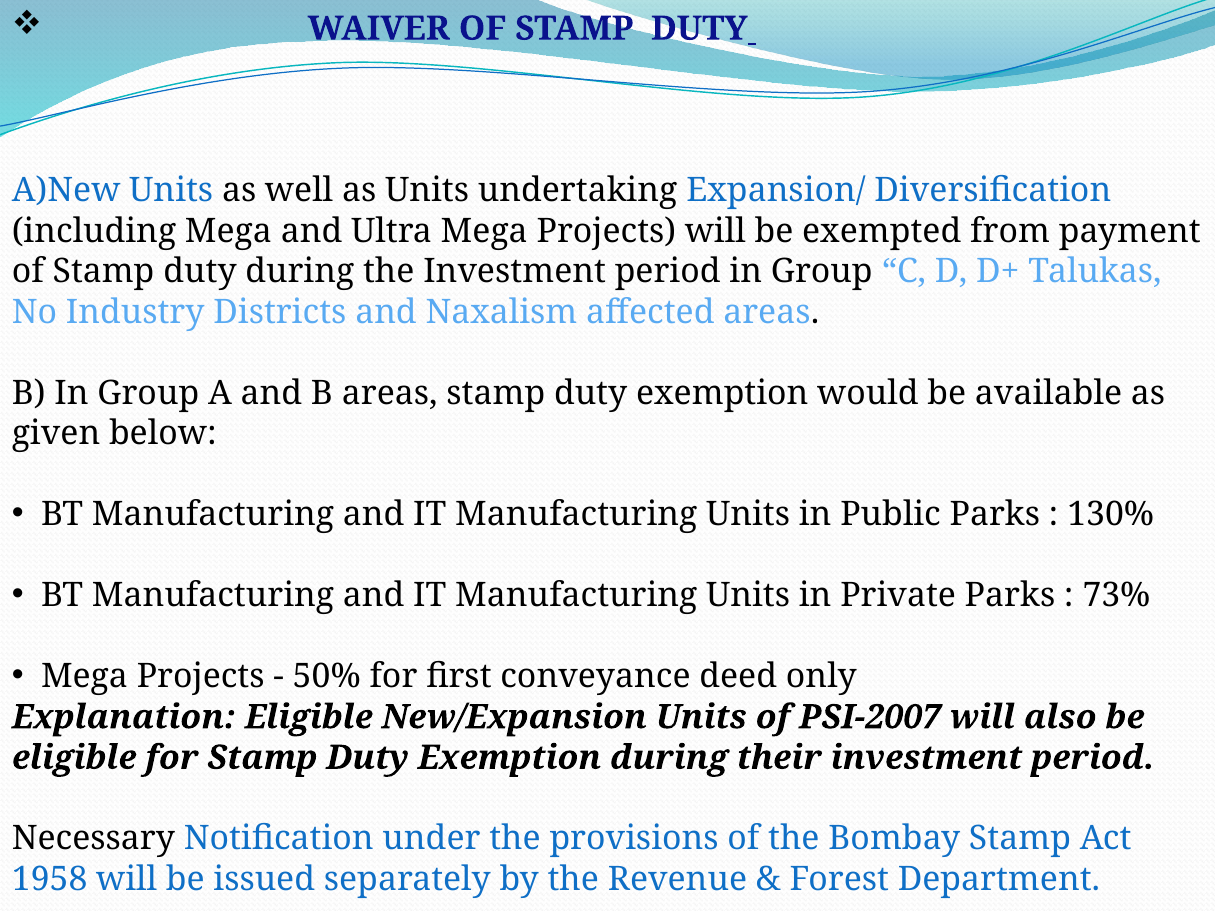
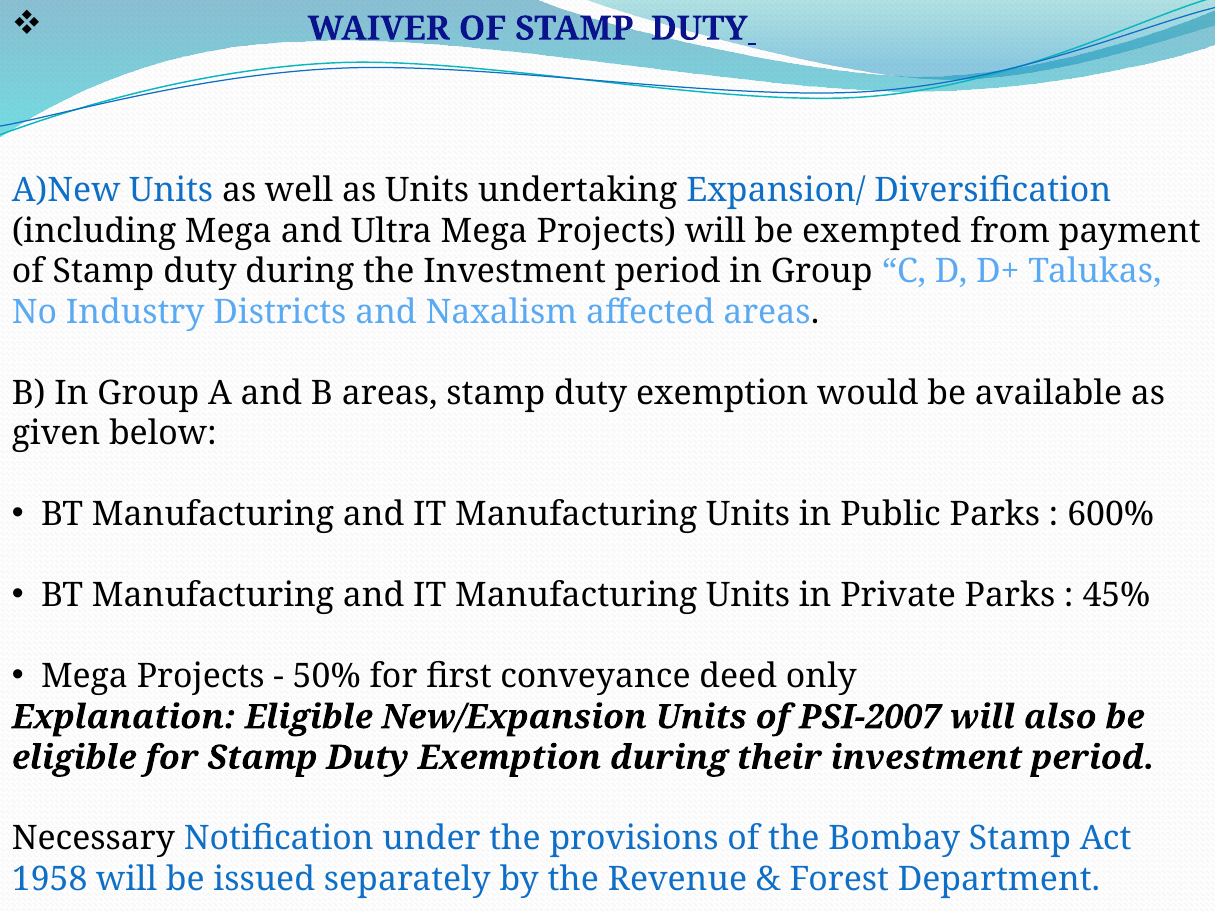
130%: 130% -> 600%
73%: 73% -> 45%
